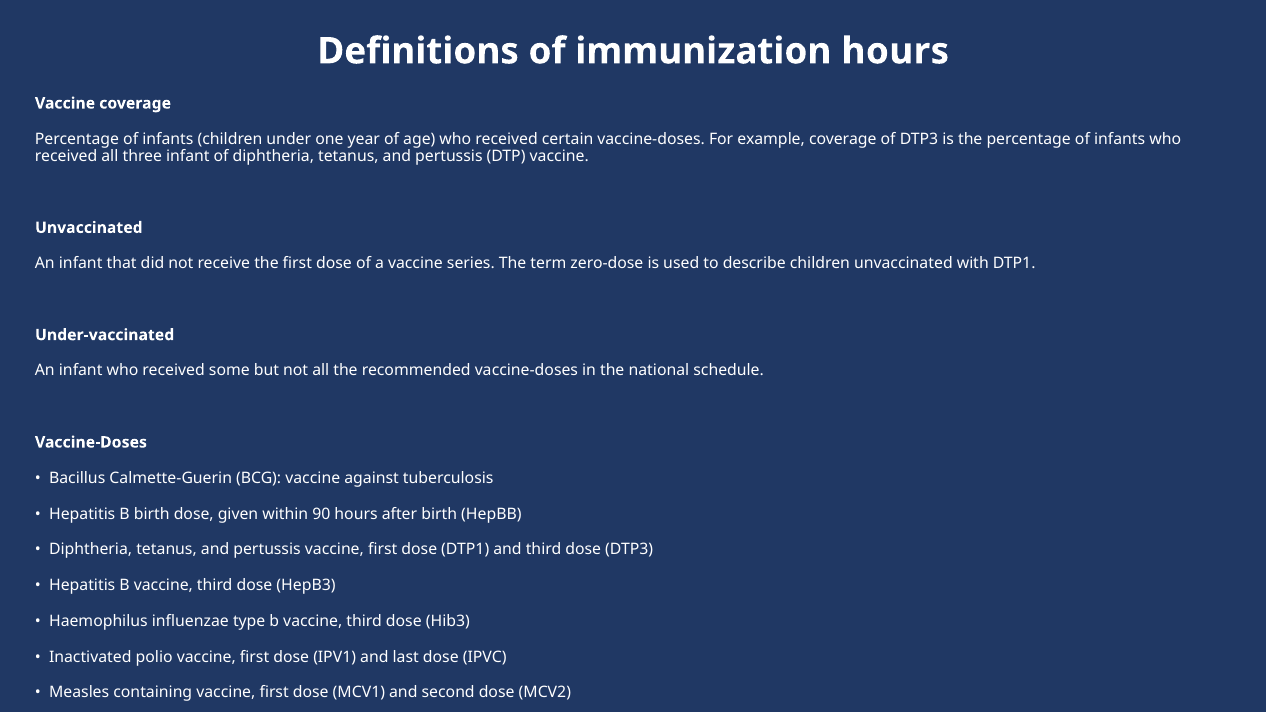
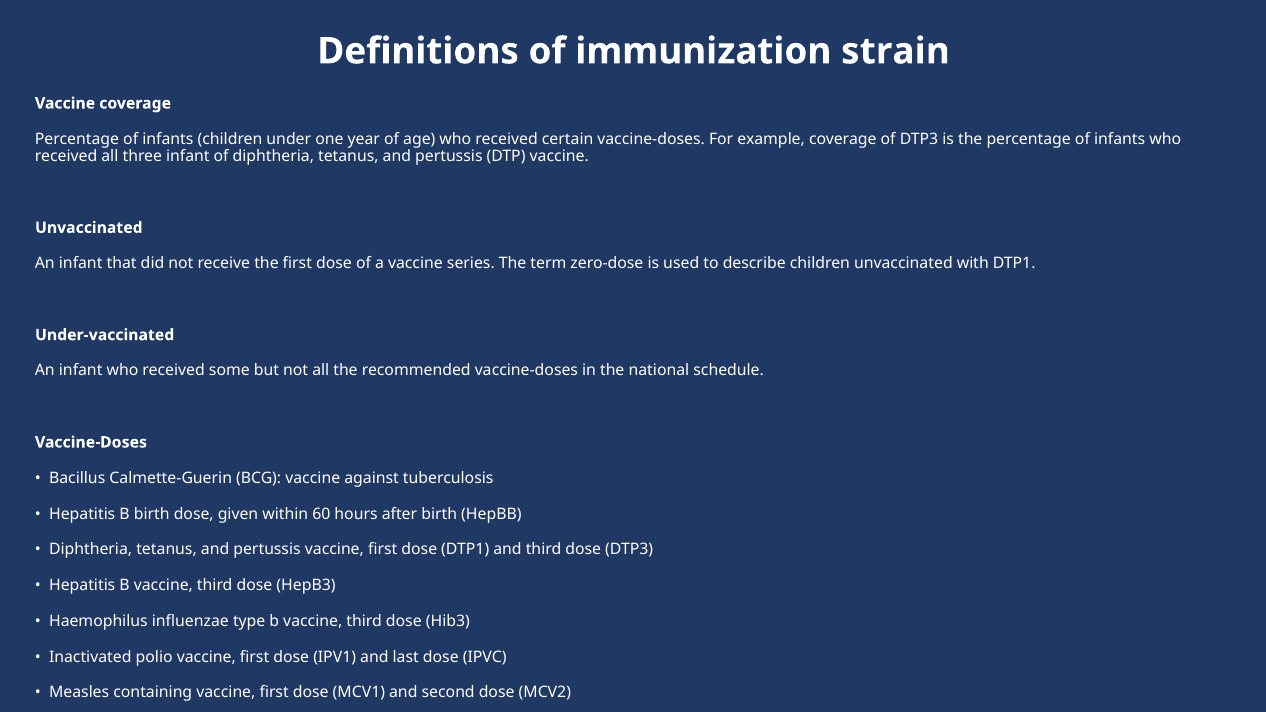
immunization hours: hours -> strain
90: 90 -> 60
